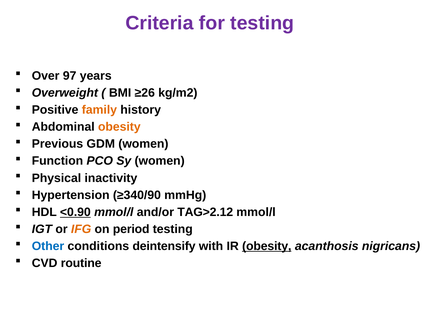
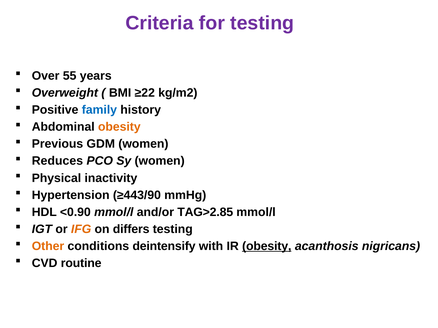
97: 97 -> 55
≥26: ≥26 -> ≥22
family colour: orange -> blue
Function: Function -> Reduces
≥340/90: ≥340/90 -> ≥443/90
<0.90 underline: present -> none
TAG>2.12: TAG>2.12 -> TAG>2.85
period: period -> differs
Other colour: blue -> orange
